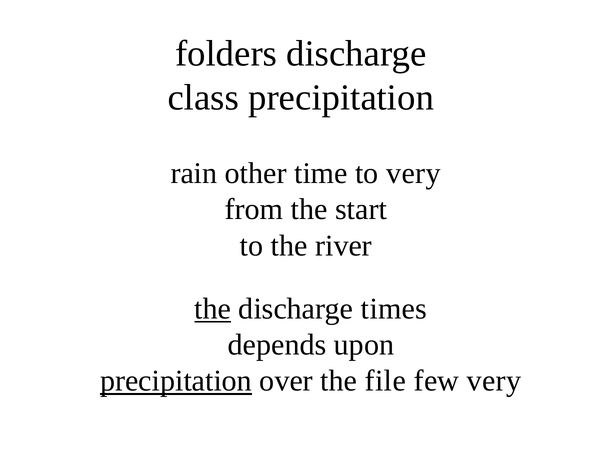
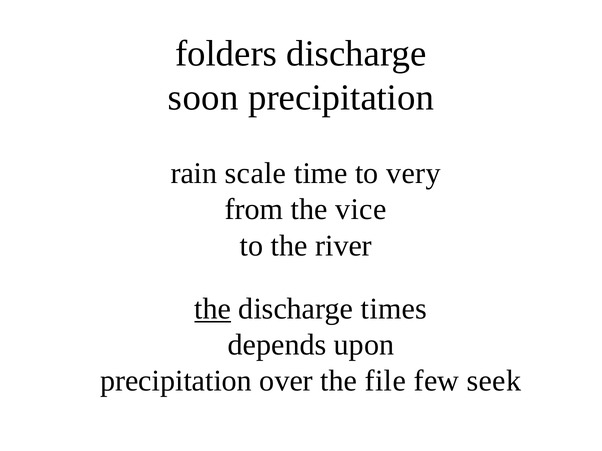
class: class -> soon
other: other -> scale
start: start -> vice
precipitation at (176, 381) underline: present -> none
few very: very -> seek
